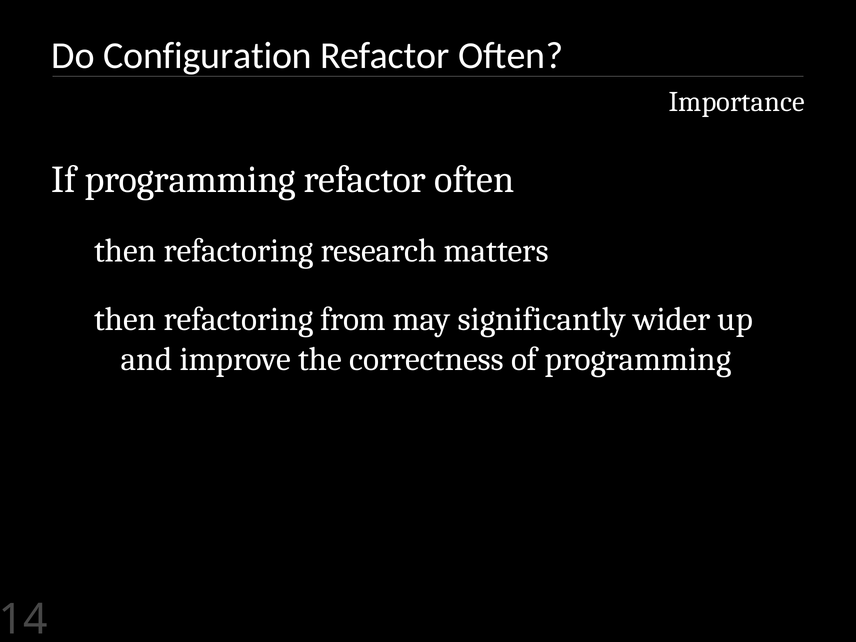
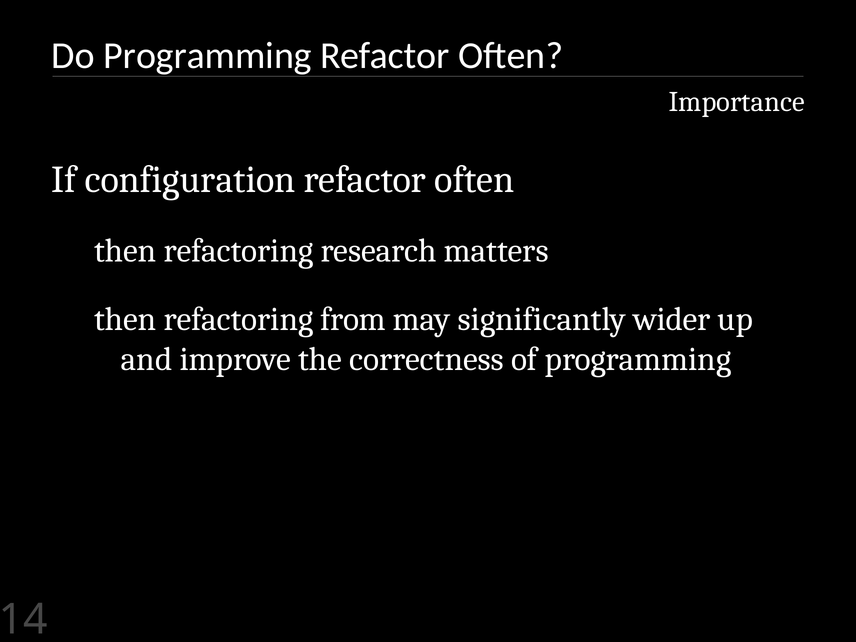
Do Configuration: Configuration -> Programming
If programming: programming -> configuration
